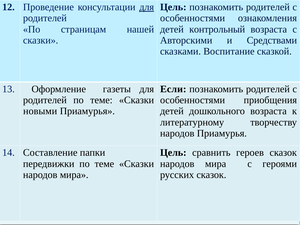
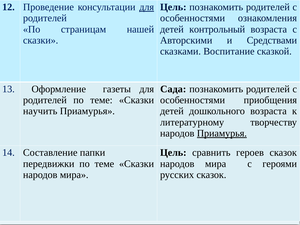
Если: Если -> Сада
новыми: новыми -> научить
Приамурья at (222, 133) underline: none -> present
